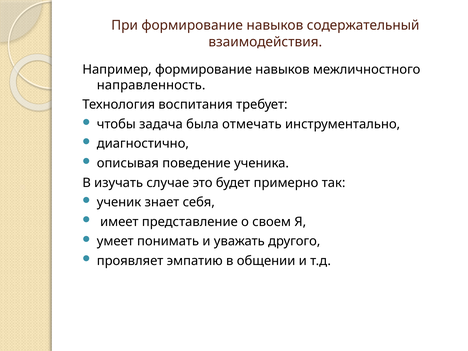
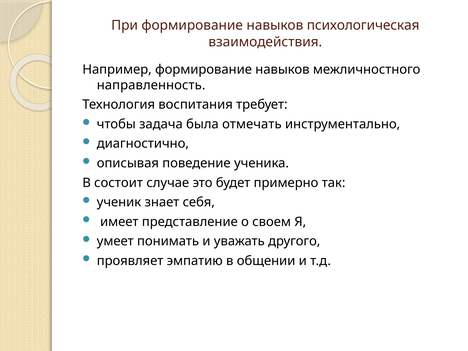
содержательный: содержательный -> психологическая
изучать: изучать -> состоит
